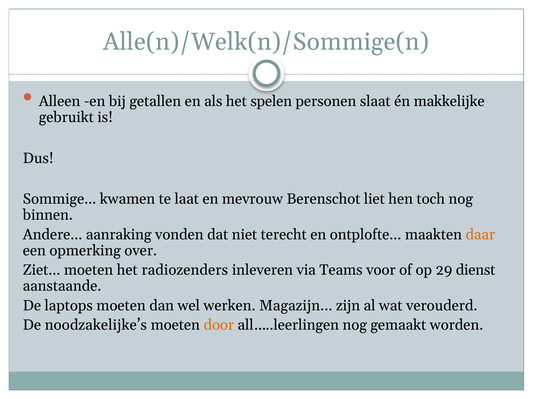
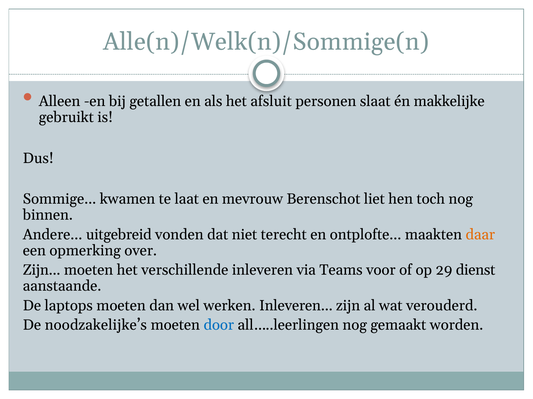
spelen: spelen -> afsluit
aanraking: aanraking -> uitgebreid
Ziet at (42, 271): Ziet -> Zijn
radiozenders: radiozenders -> verschillende
werken Magazijn: Magazijn -> Inleveren
door colour: orange -> blue
